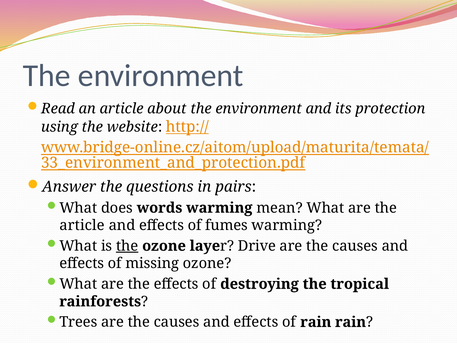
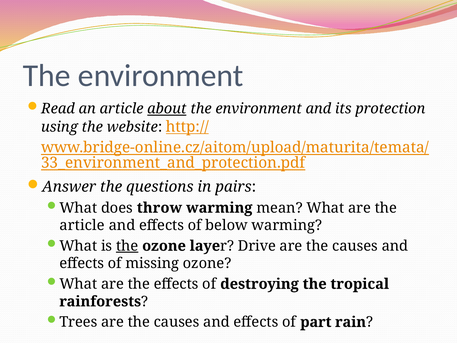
about underline: none -> present
words: words -> throw
fumes: fumes -> below
of rain: rain -> part
